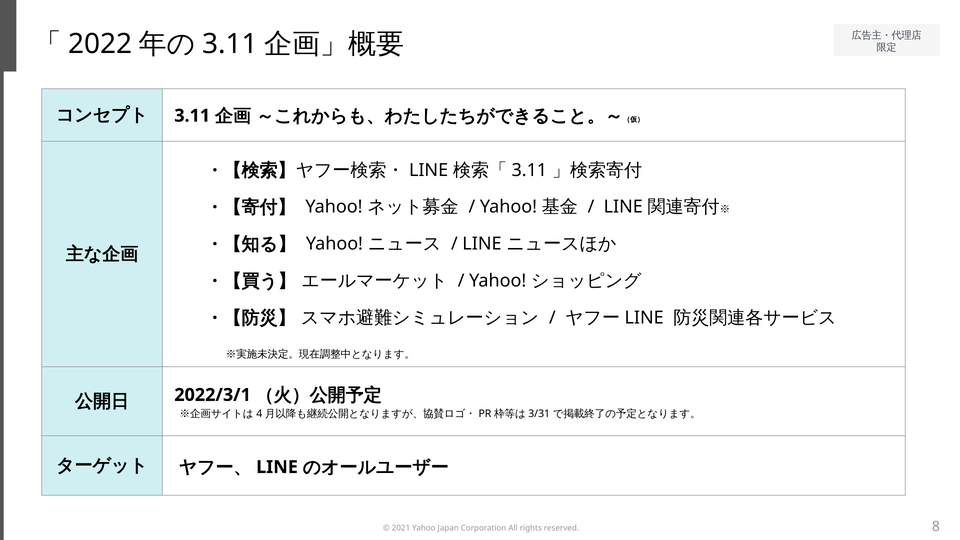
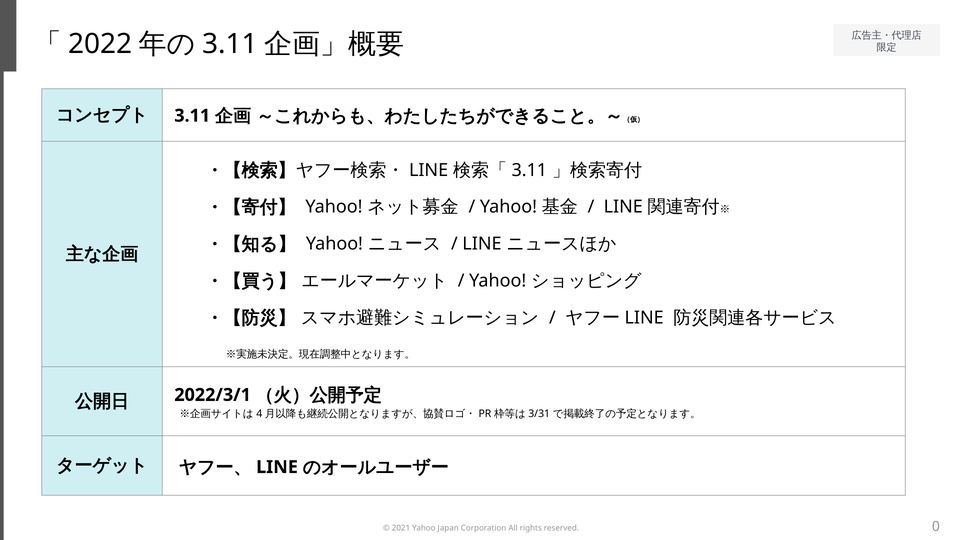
8: 8 -> 0
